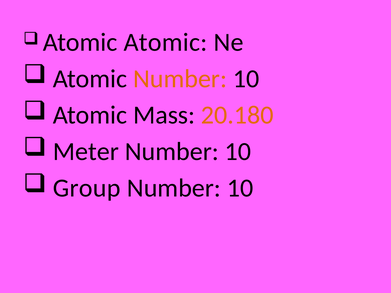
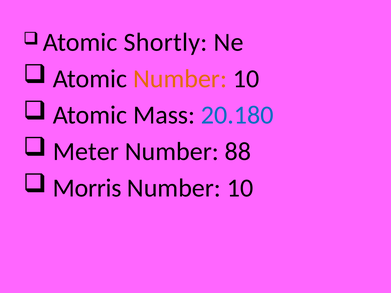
Atomic Atomic: Atomic -> Shortly
20.180 colour: orange -> blue
10 at (238, 152): 10 -> 88
Group: Group -> Morris
